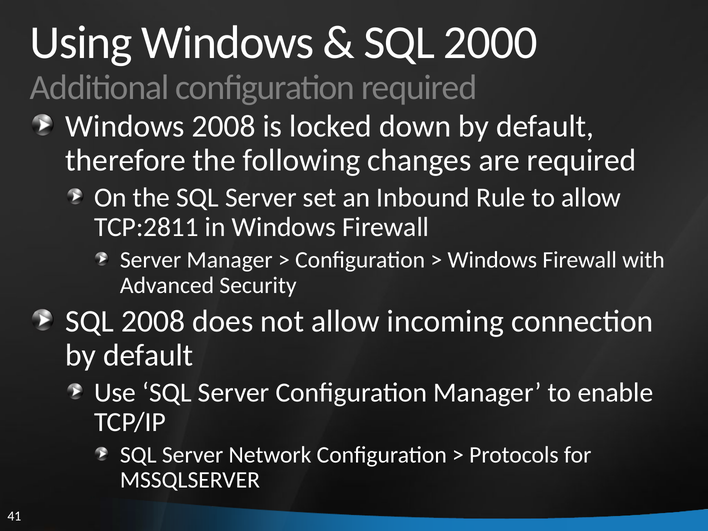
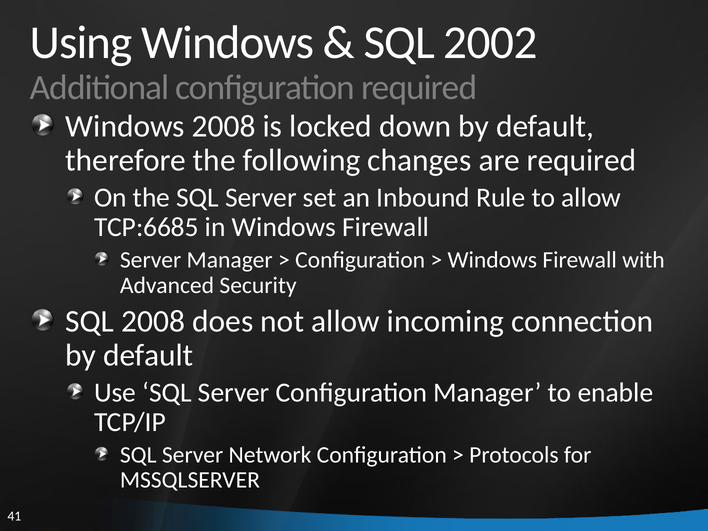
2000: 2000 -> 2002
TCP:2811: TCP:2811 -> TCP:6685
